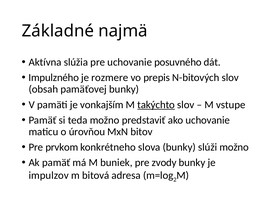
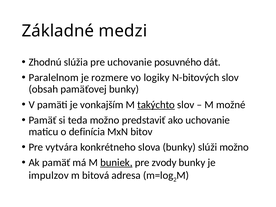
najmä: najmä -> medzi
Aktívna: Aktívna -> Zhodnú
Impulzného: Impulzného -> Paralelnom
prepis: prepis -> logiky
vstupe: vstupe -> možné
úrovňou: úrovňou -> definícia
prvkom: prvkom -> vytvára
buniek underline: none -> present
